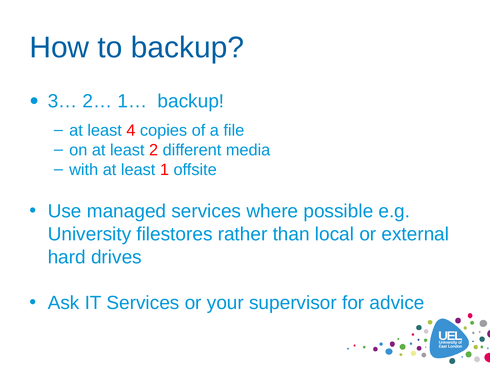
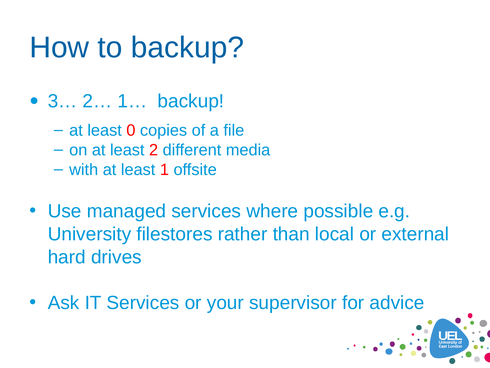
4: 4 -> 0
